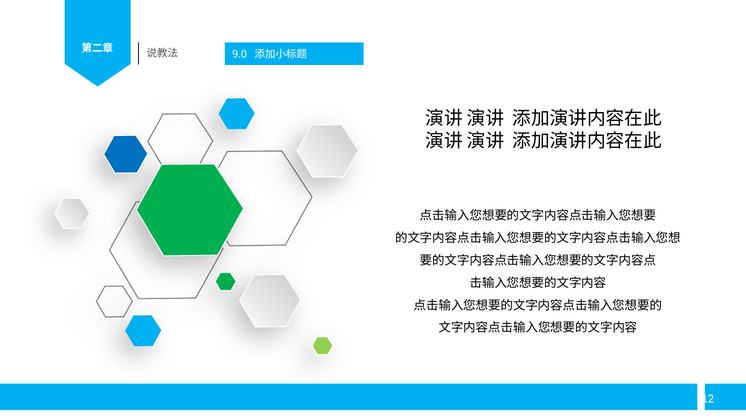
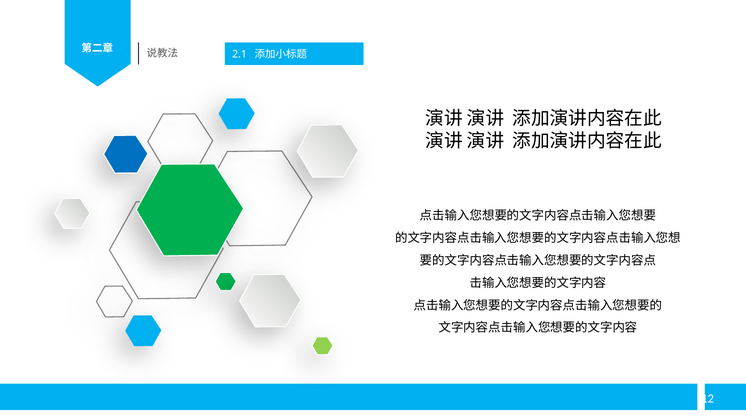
9.0: 9.0 -> 2.1
